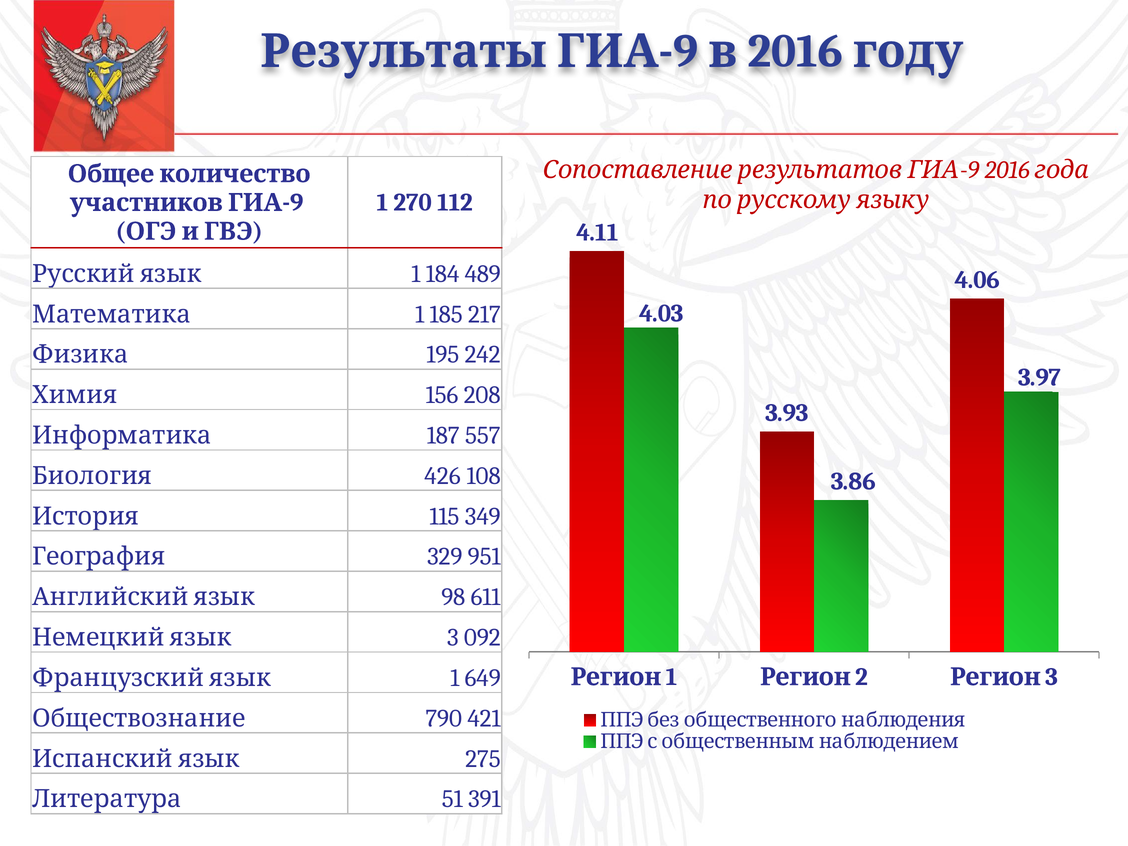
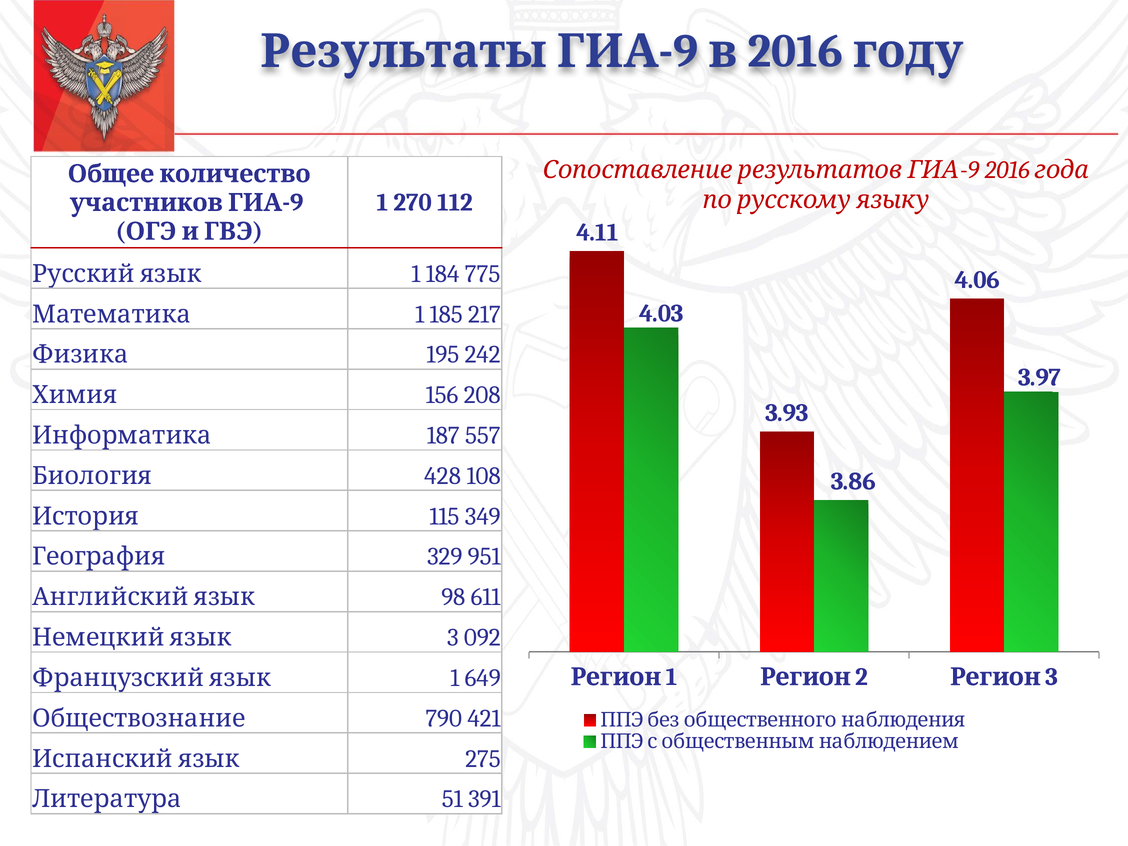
489: 489 -> 775
426: 426 -> 428
